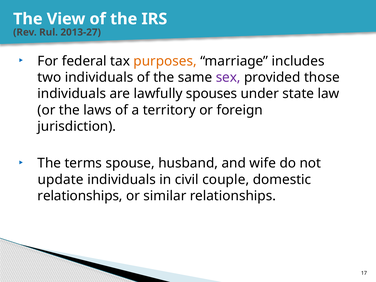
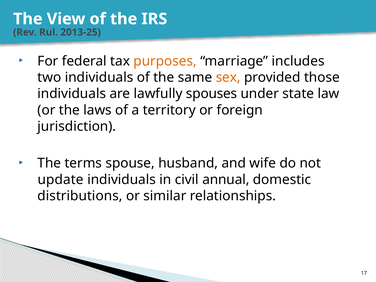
2013-27: 2013-27 -> 2013-25
sex colour: purple -> orange
couple: couple -> annual
relationships at (80, 196): relationships -> distributions
